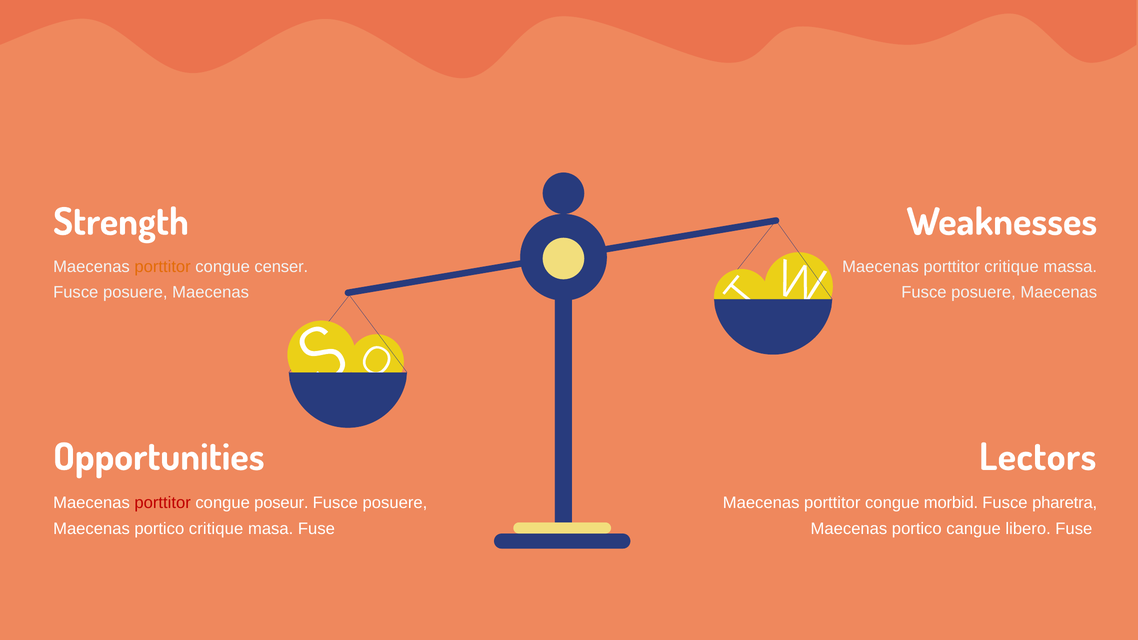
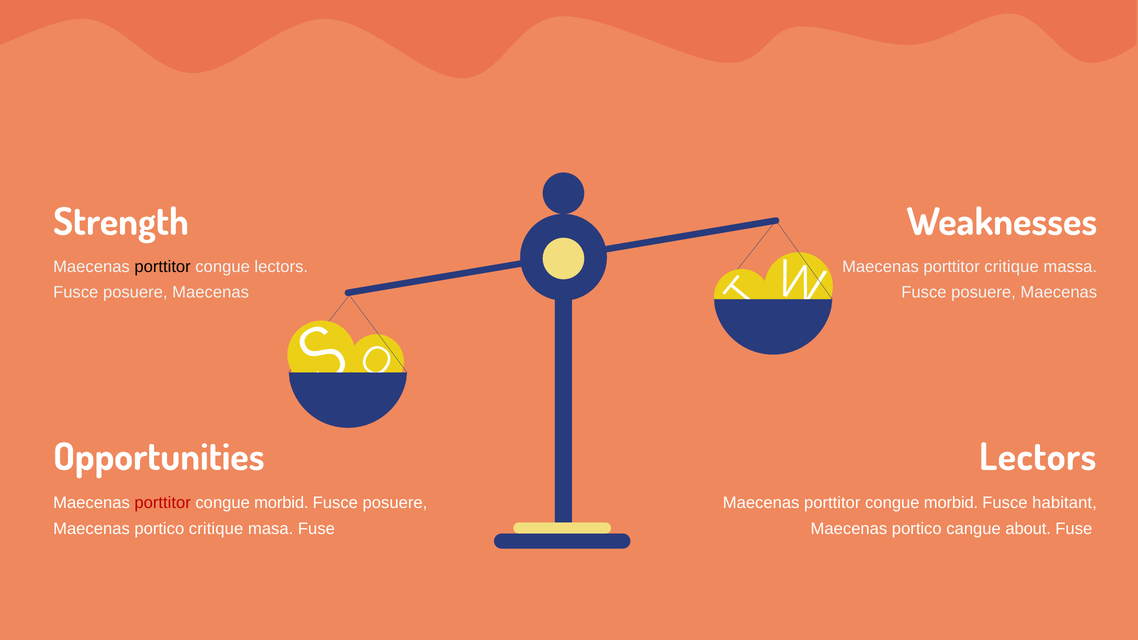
porttitor at (163, 267) colour: orange -> black
congue censer: censer -> lectors
poseur at (281, 503): poseur -> morbid
pharetra: pharetra -> habitant
libero: libero -> about
